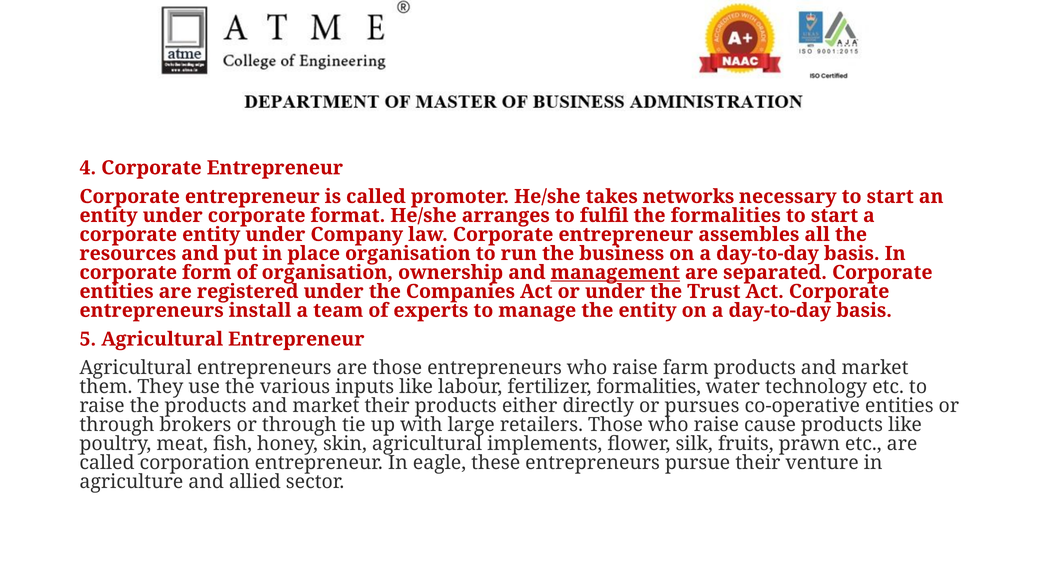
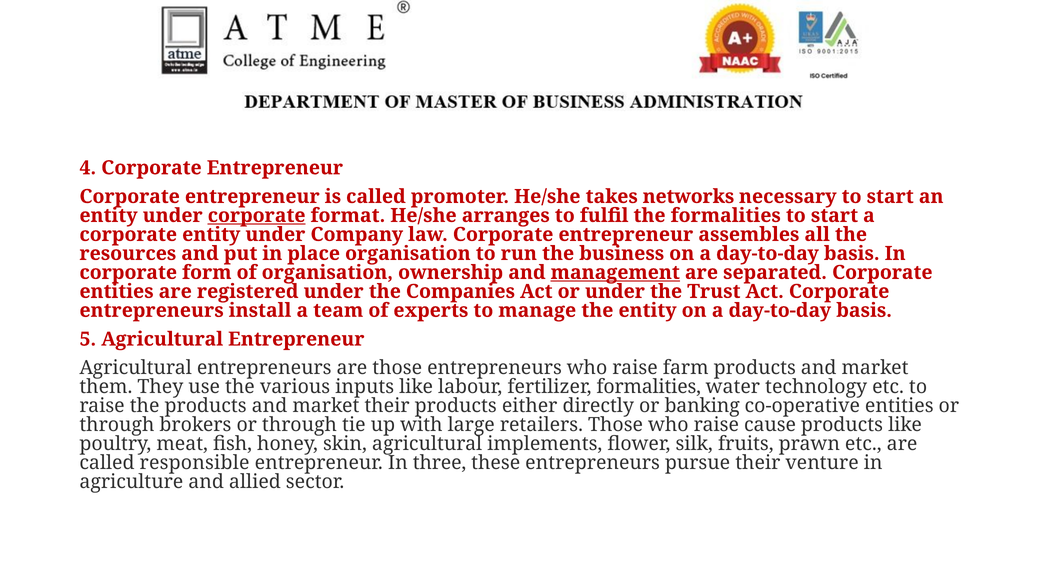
corporate at (257, 216) underline: none -> present
pursues: pursues -> banking
corporation: corporation -> responsible
eagle: eagle -> three
